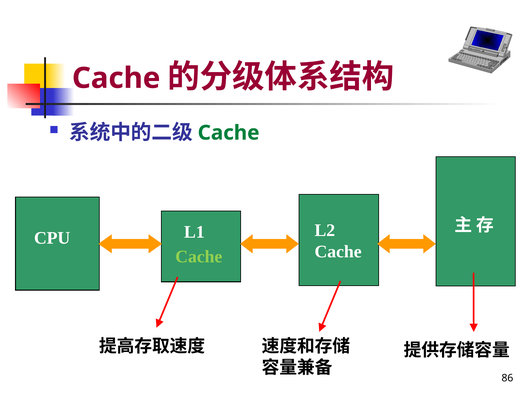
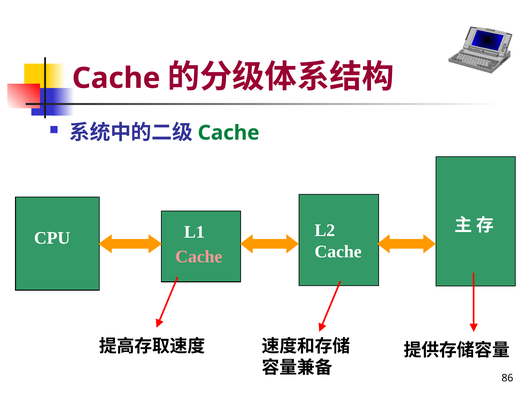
Cache at (199, 257) colour: light green -> pink
